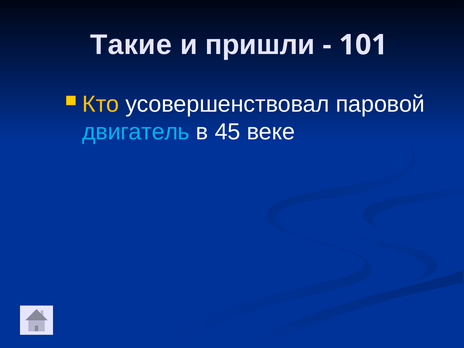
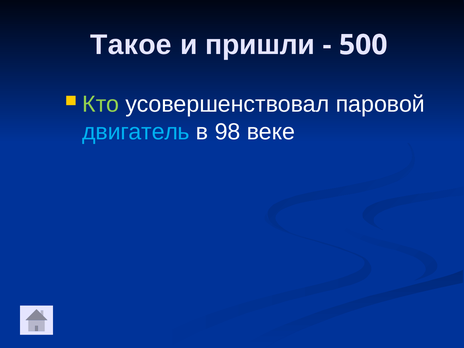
Такие: Такие -> Такое
101: 101 -> 500
Кто colour: yellow -> light green
45: 45 -> 98
